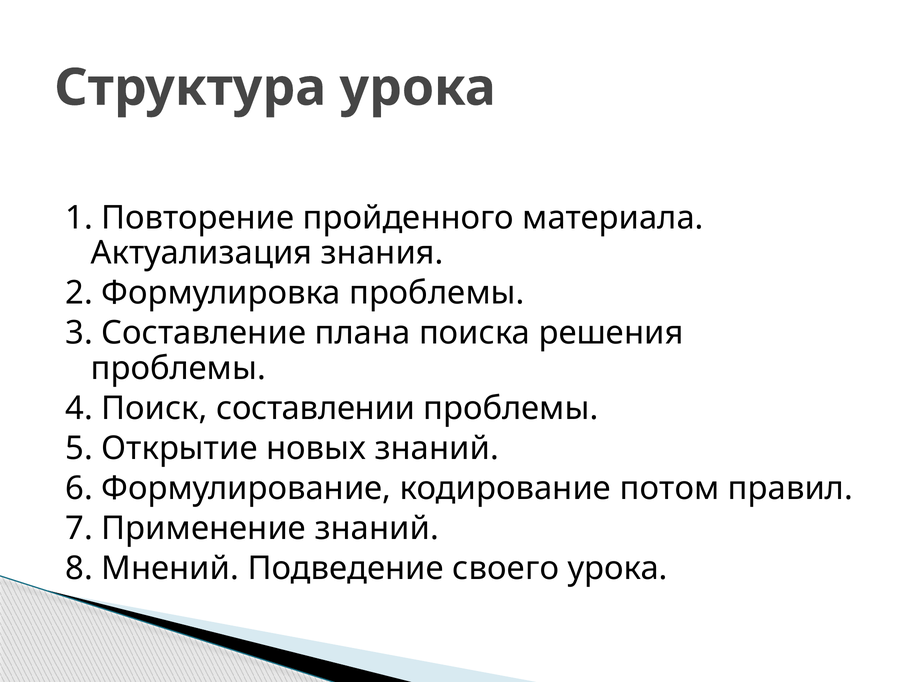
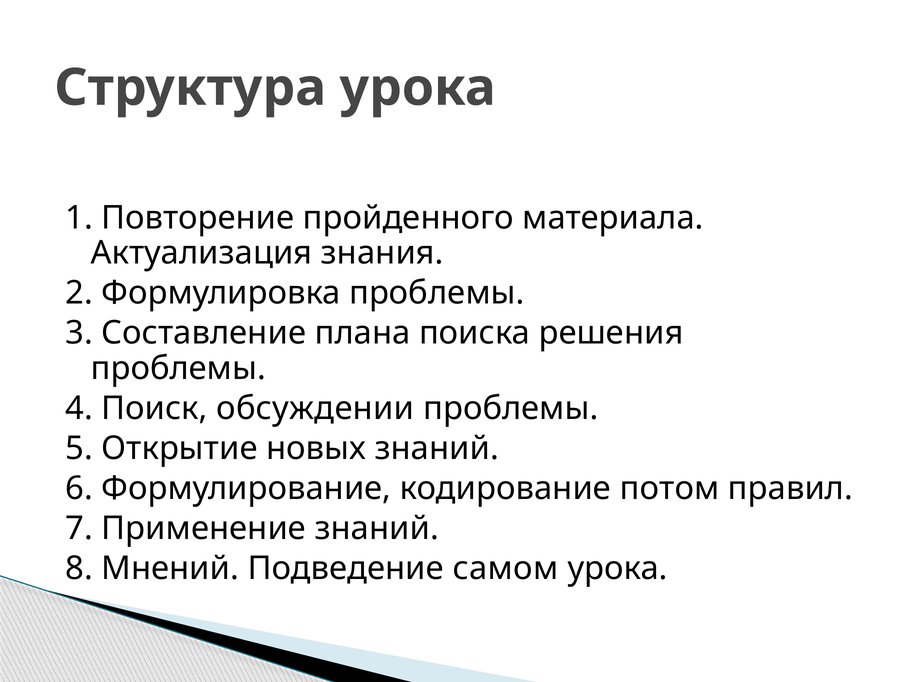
составлении: составлении -> обсуждении
своего: своего -> самом
